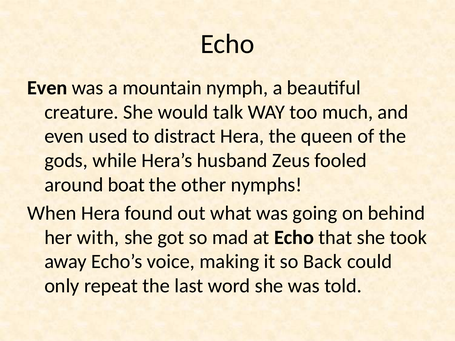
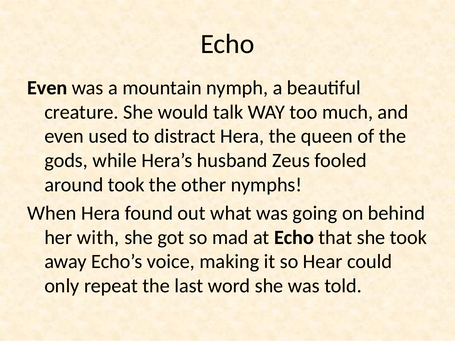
around boat: boat -> took
Back: Back -> Hear
